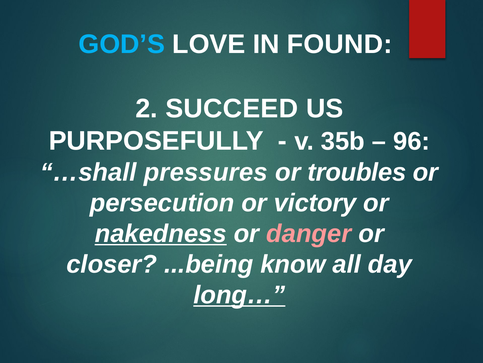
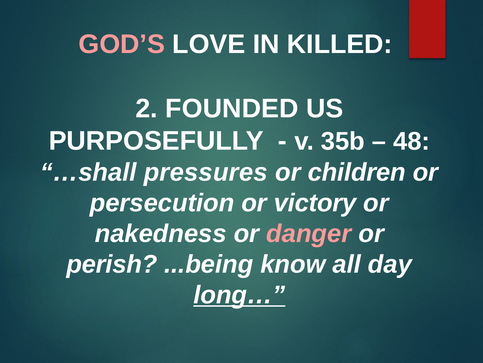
GOD’S colour: light blue -> pink
FOUND: FOUND -> KILLED
SUCCEED: SUCCEED -> FOUNDED
96: 96 -> 48
troubles: troubles -> children
nakedness underline: present -> none
closer: closer -> perish
